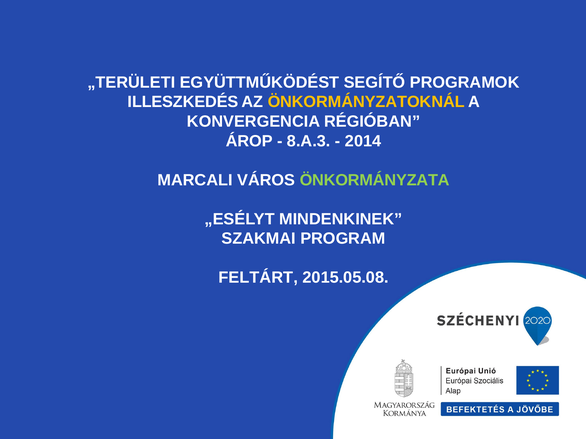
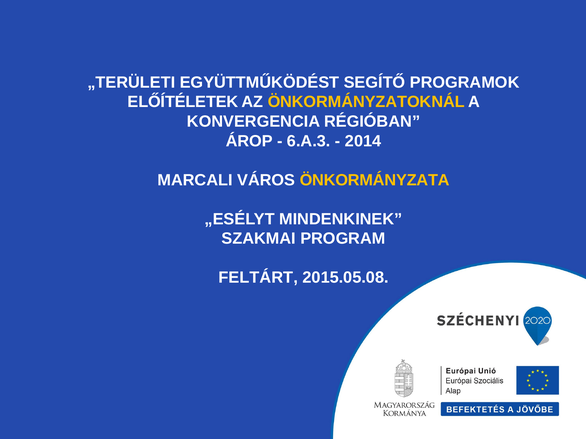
ILLESZKEDÉS: ILLESZKEDÉS -> ELŐÍTÉLETEK
8.A.3: 8.A.3 -> 6.A.3
ÖNKORMÁNYZATA colour: light green -> yellow
